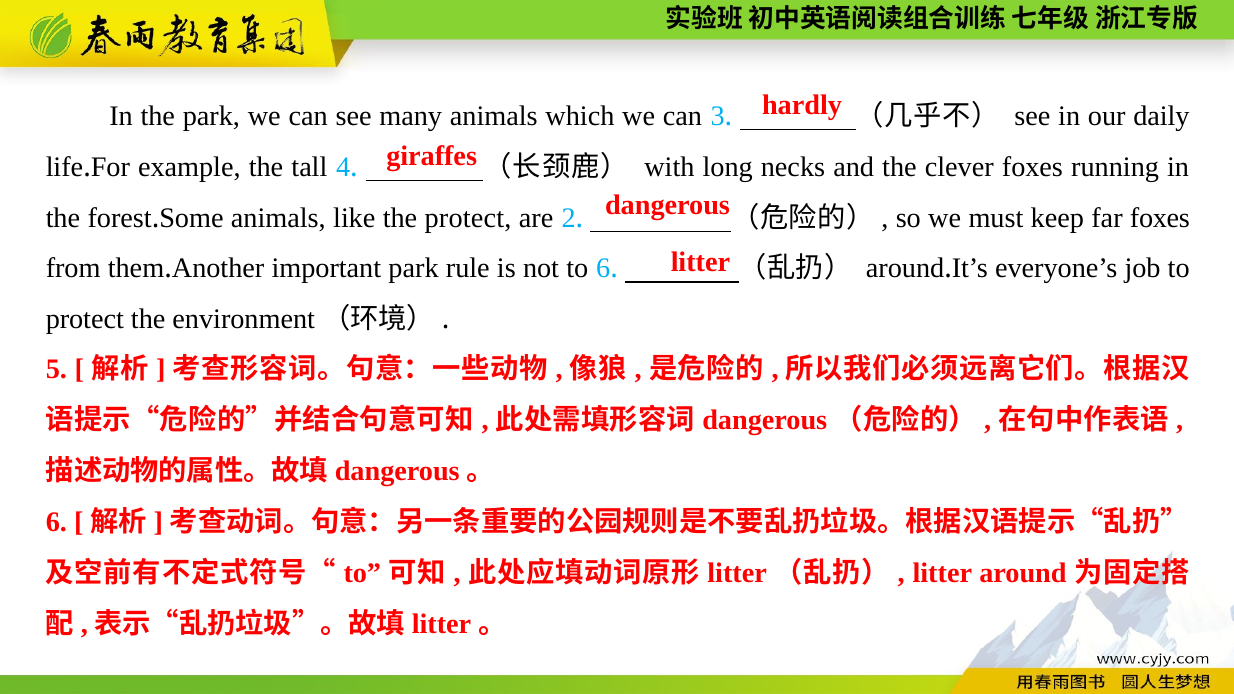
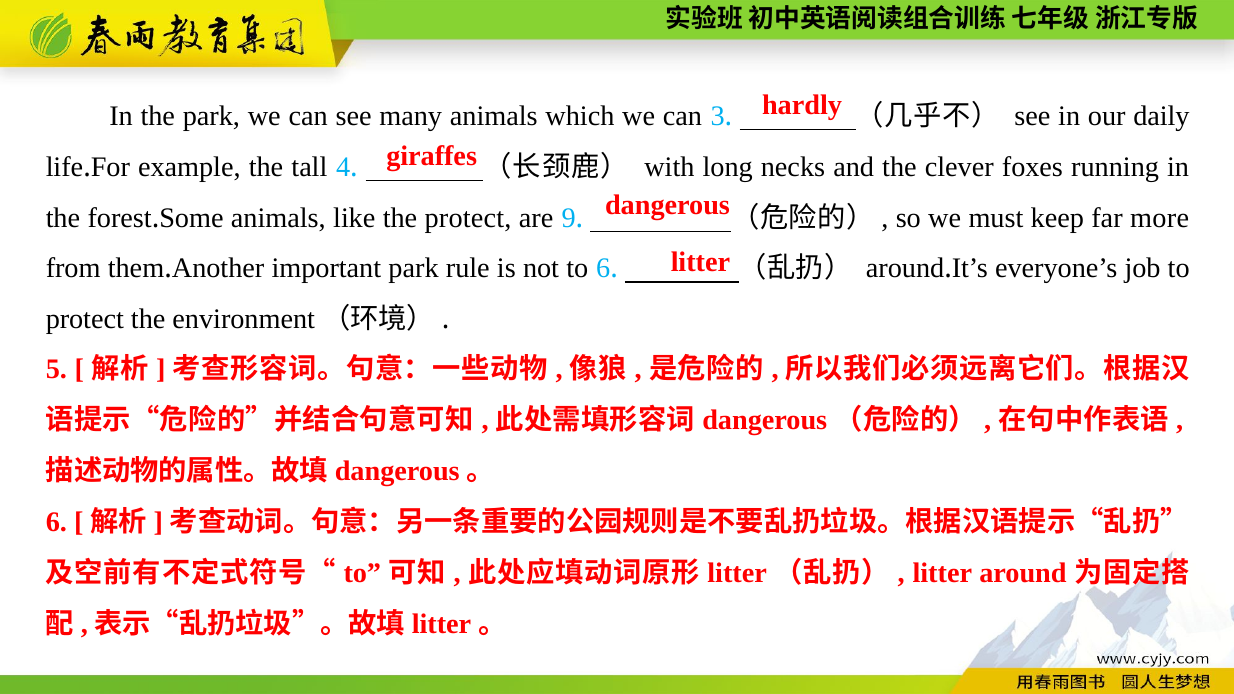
2: 2 -> 9
far foxes: foxes -> more
